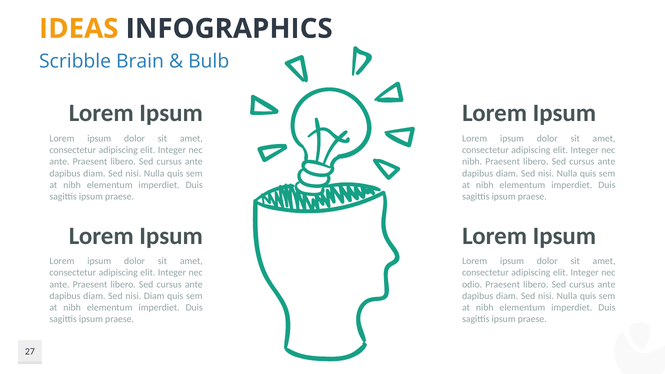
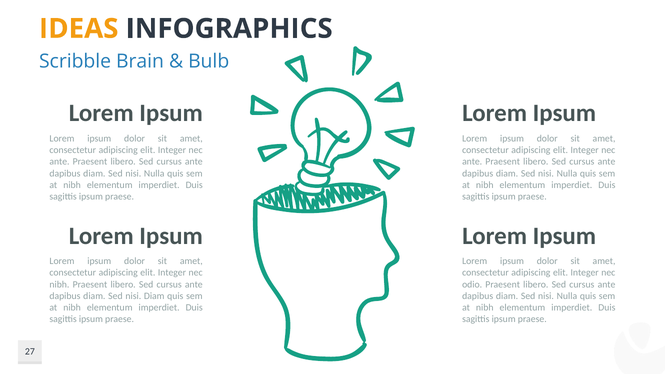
nibh at (472, 162): nibh -> ante
ante at (59, 284): ante -> nibh
